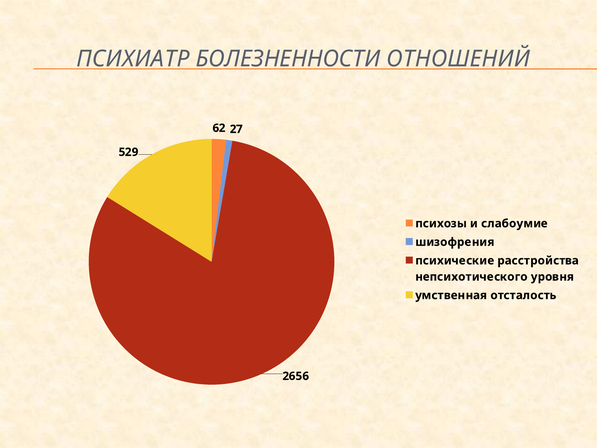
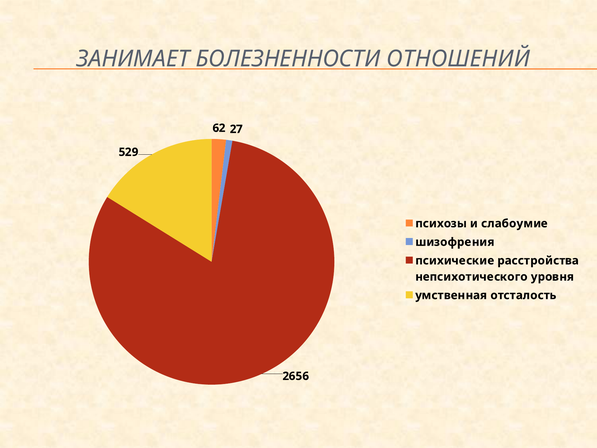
ПСИХИАТР: ПСИХИАТР -> ЗАНИМАЕТ
